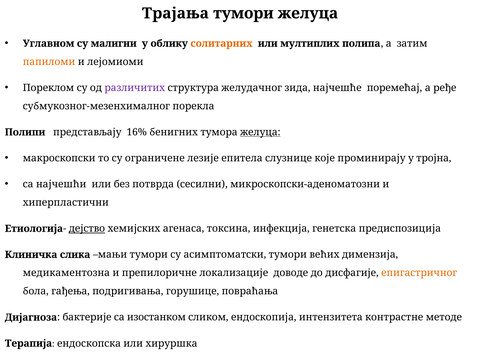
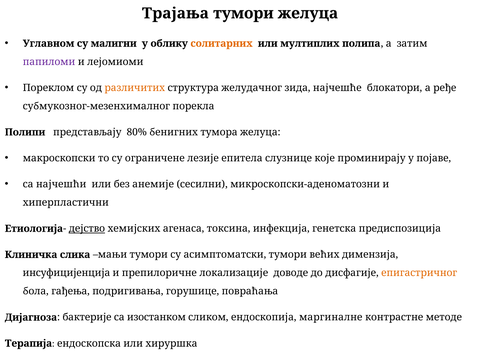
папиломи colour: orange -> purple
различитих colour: purple -> orange
поремећај: поремећај -> блокатори
16%: 16% -> 80%
желуца at (260, 132) underline: present -> none
тројна: тројна -> појаве
потврда: потврда -> анемије
медикаментозна: медикаментозна -> инсуфицијенција
интензитета: интензитета -> маргиналне
